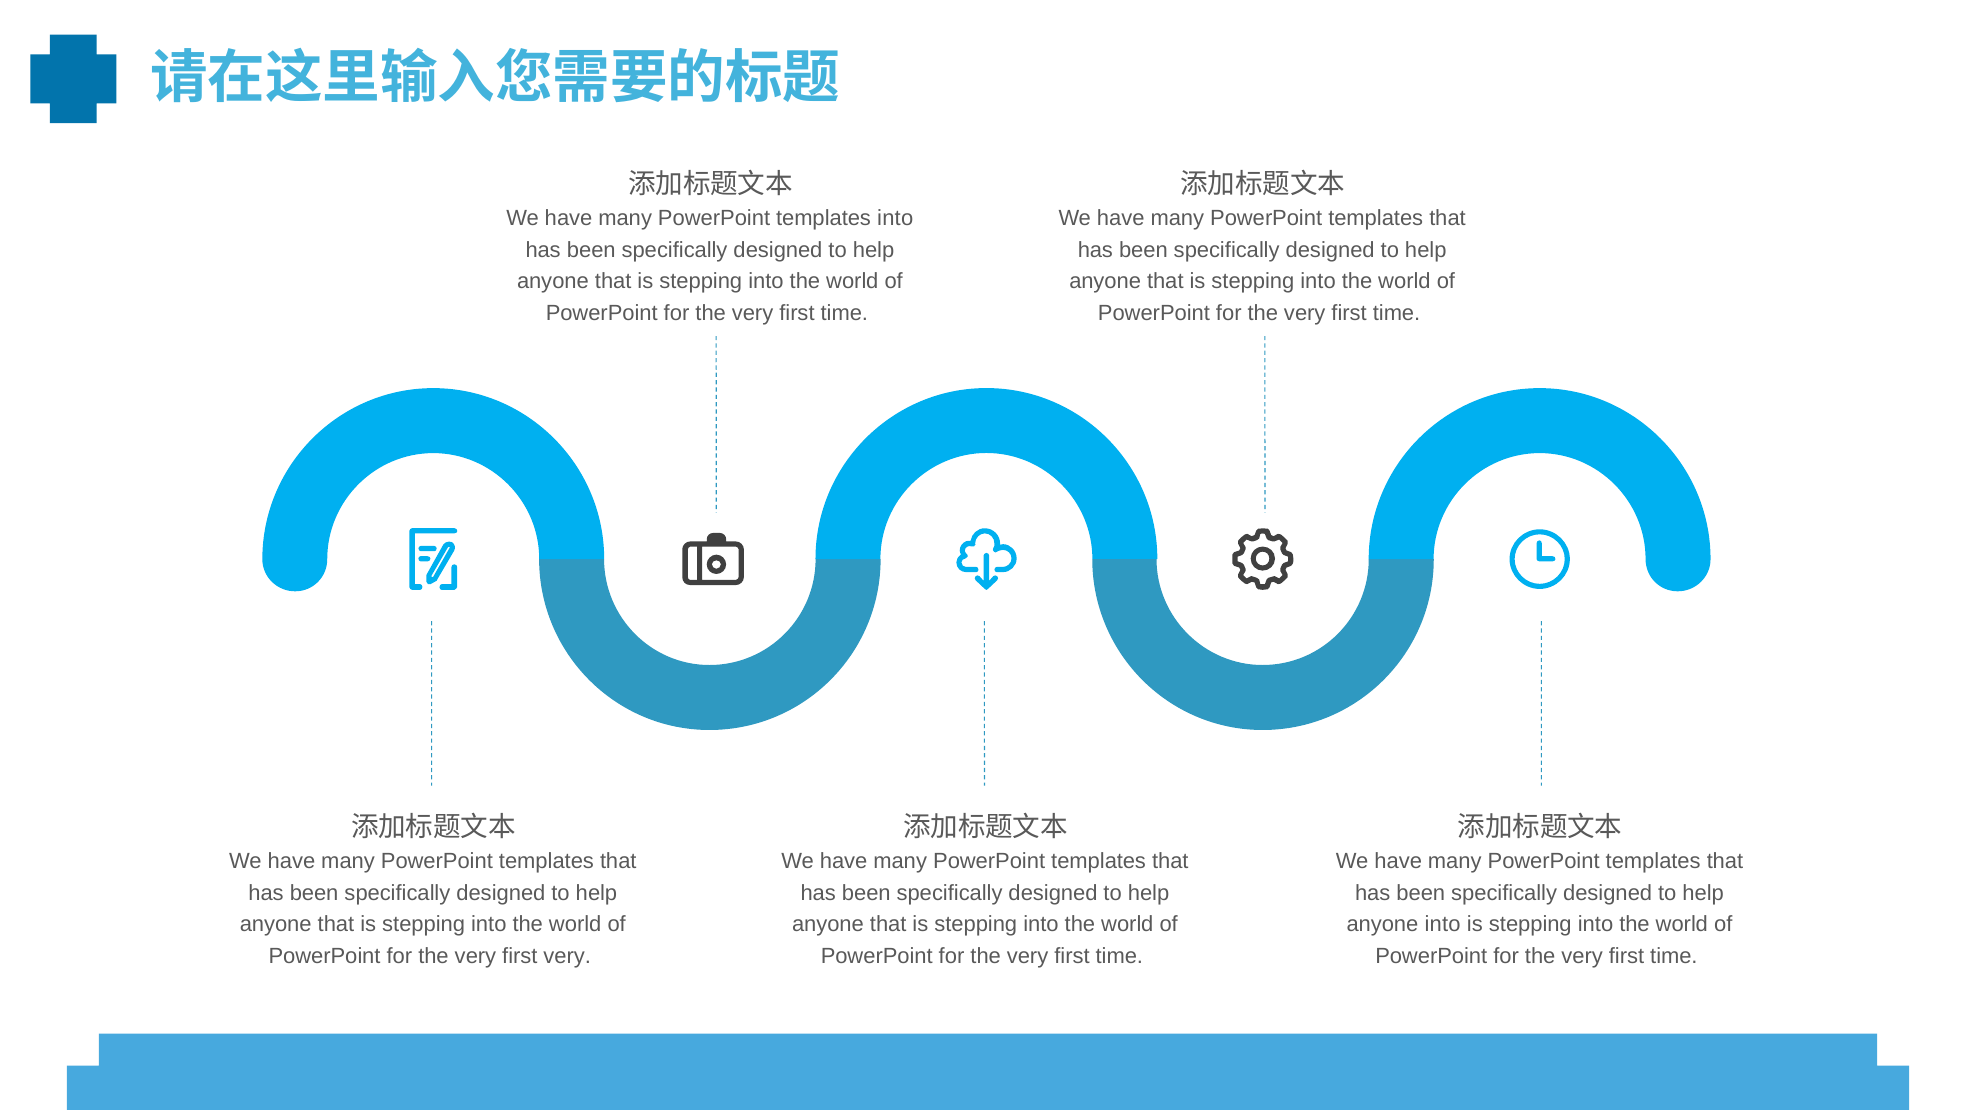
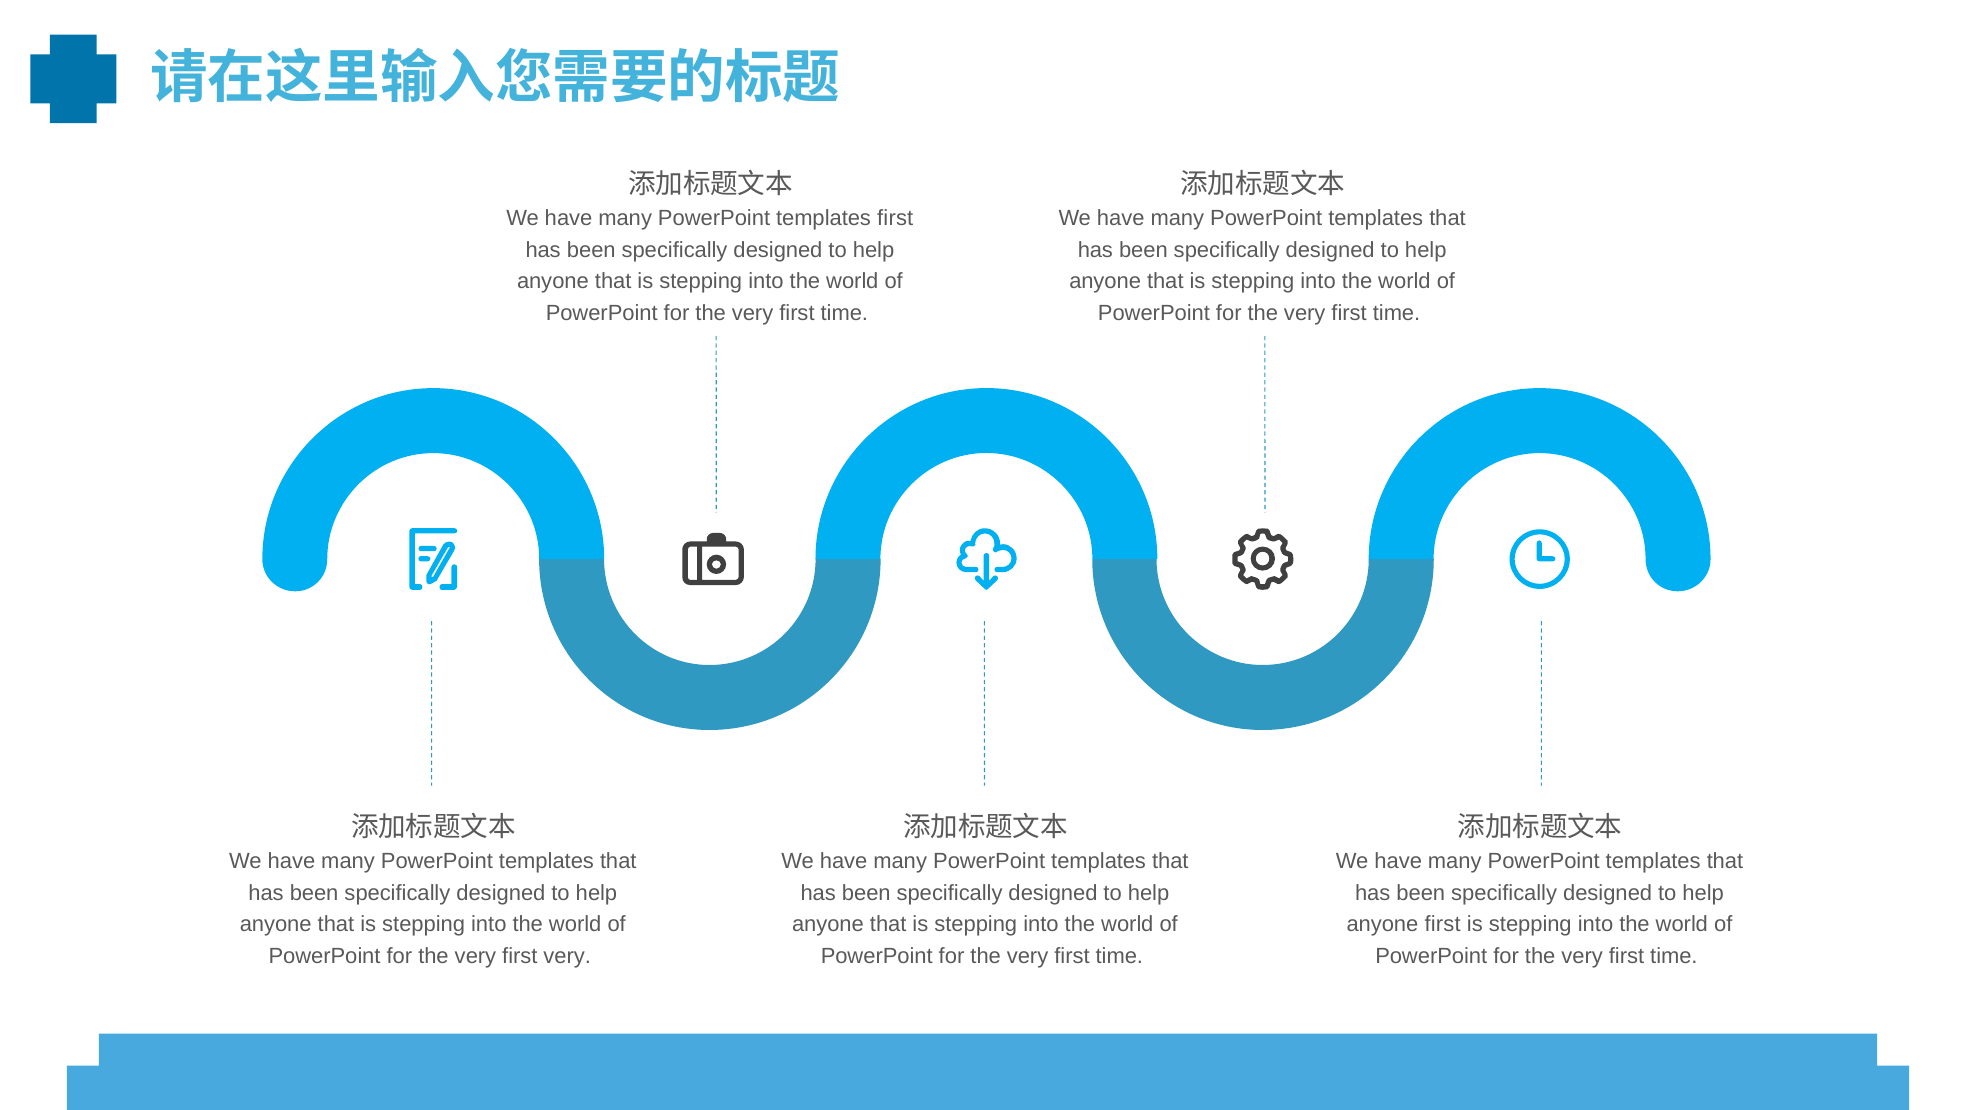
templates into: into -> first
anyone into: into -> first
